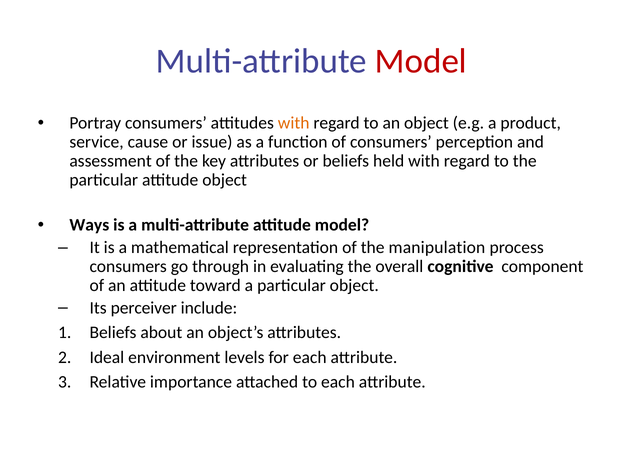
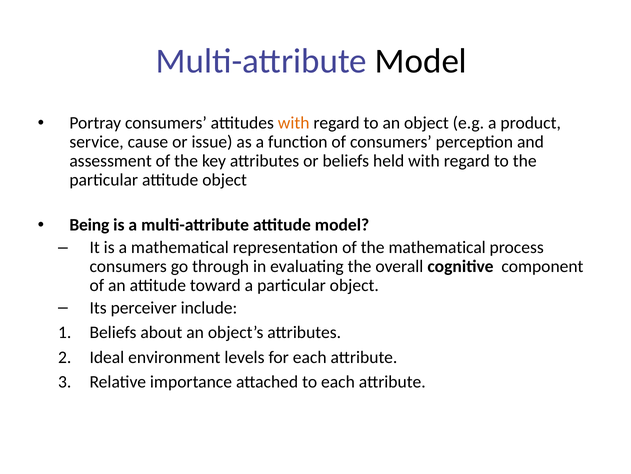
Model at (421, 61) colour: red -> black
Ways: Ways -> Being
the manipulation: manipulation -> mathematical
